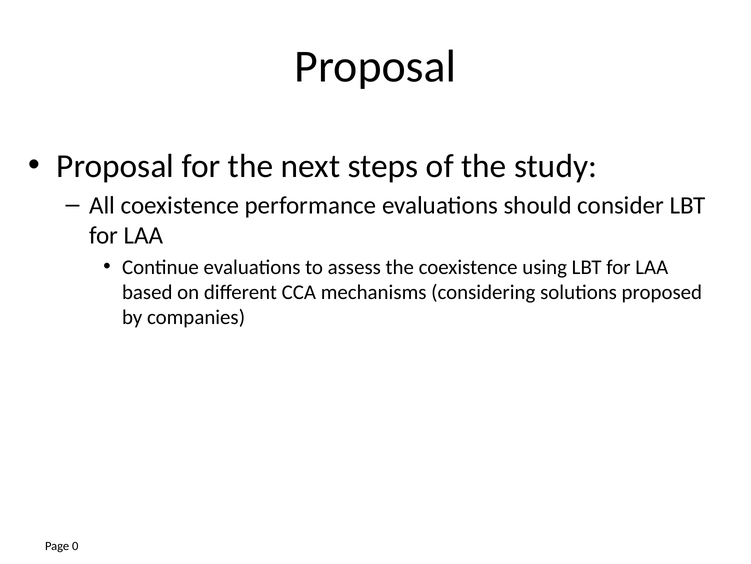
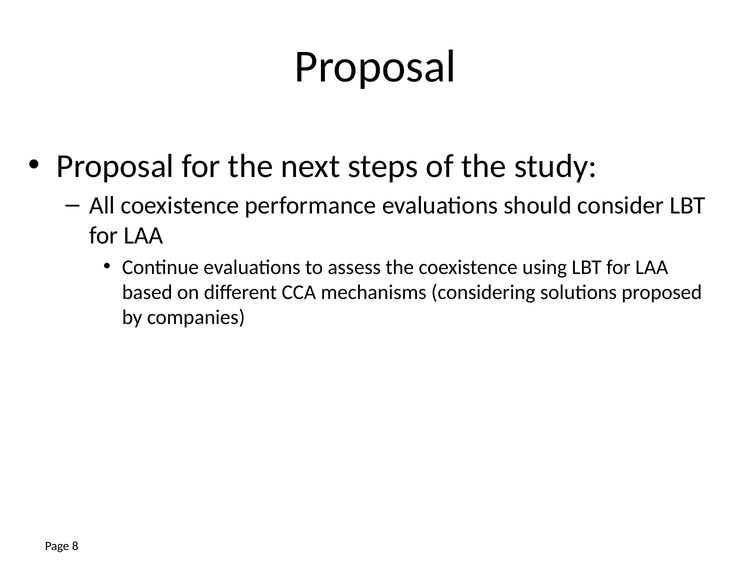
0: 0 -> 8
